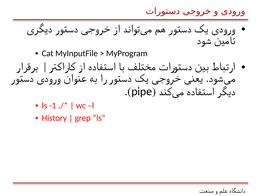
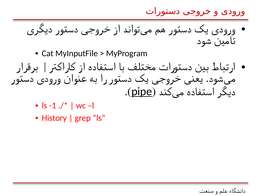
pipe underline: none -> present
